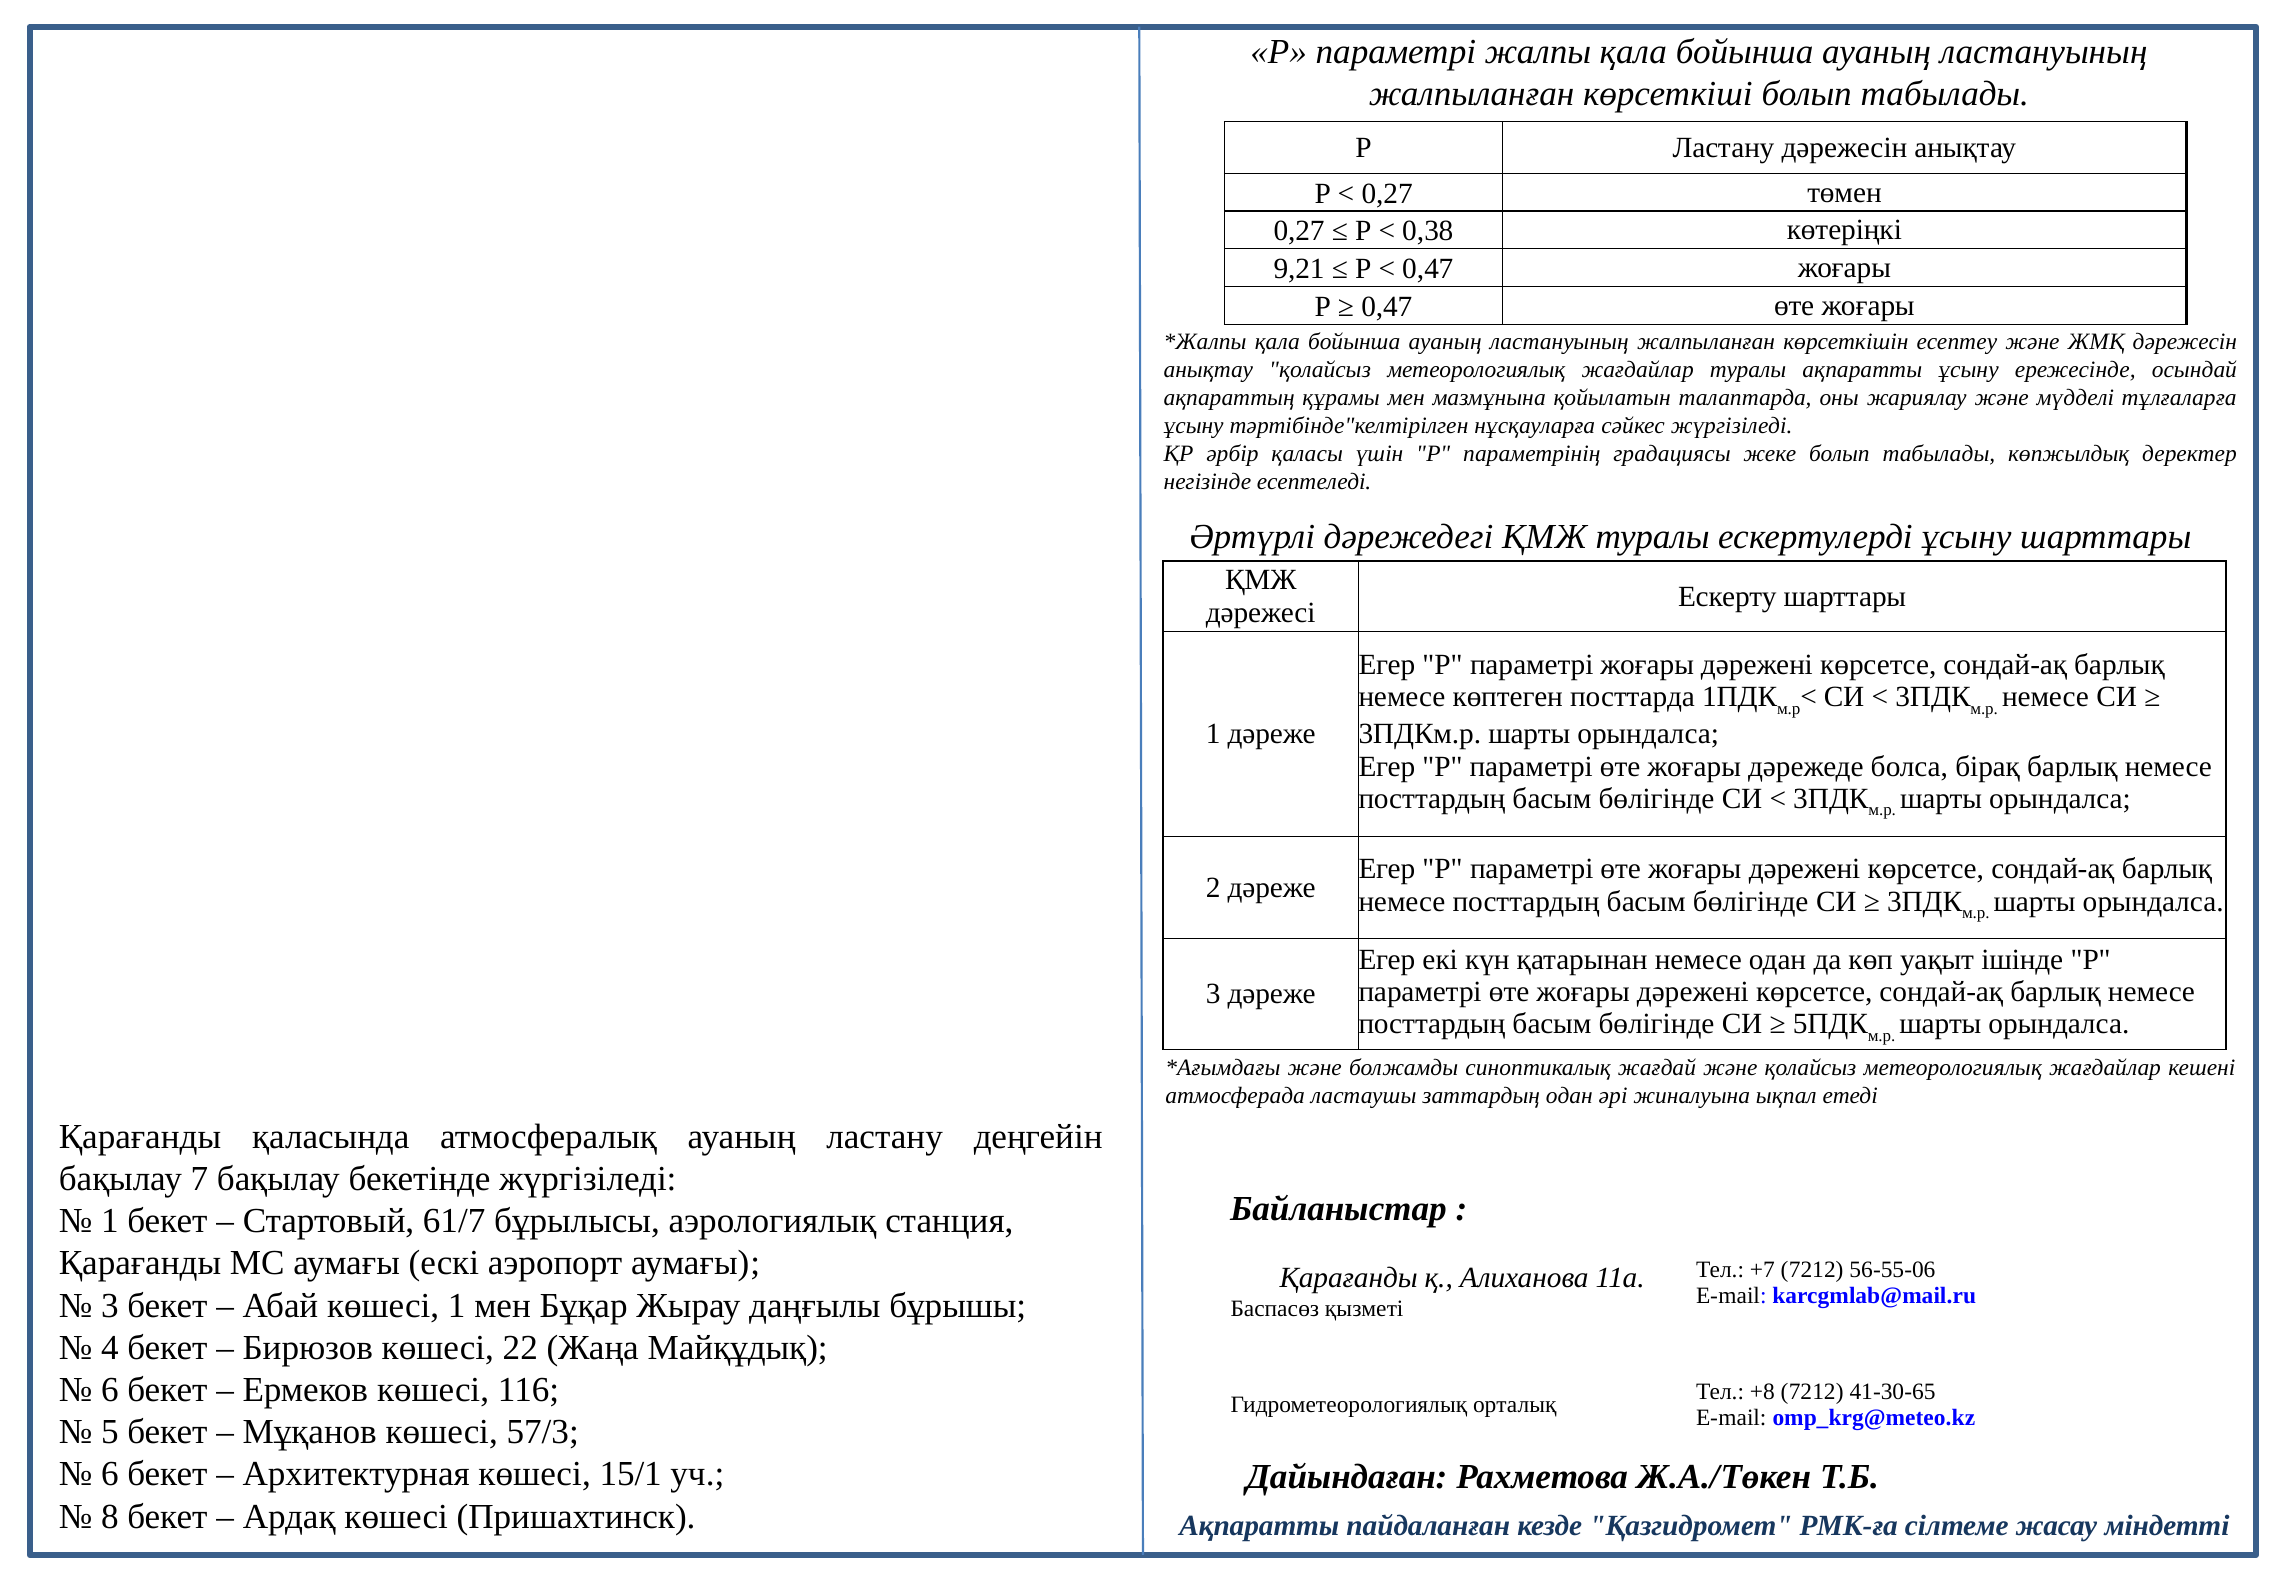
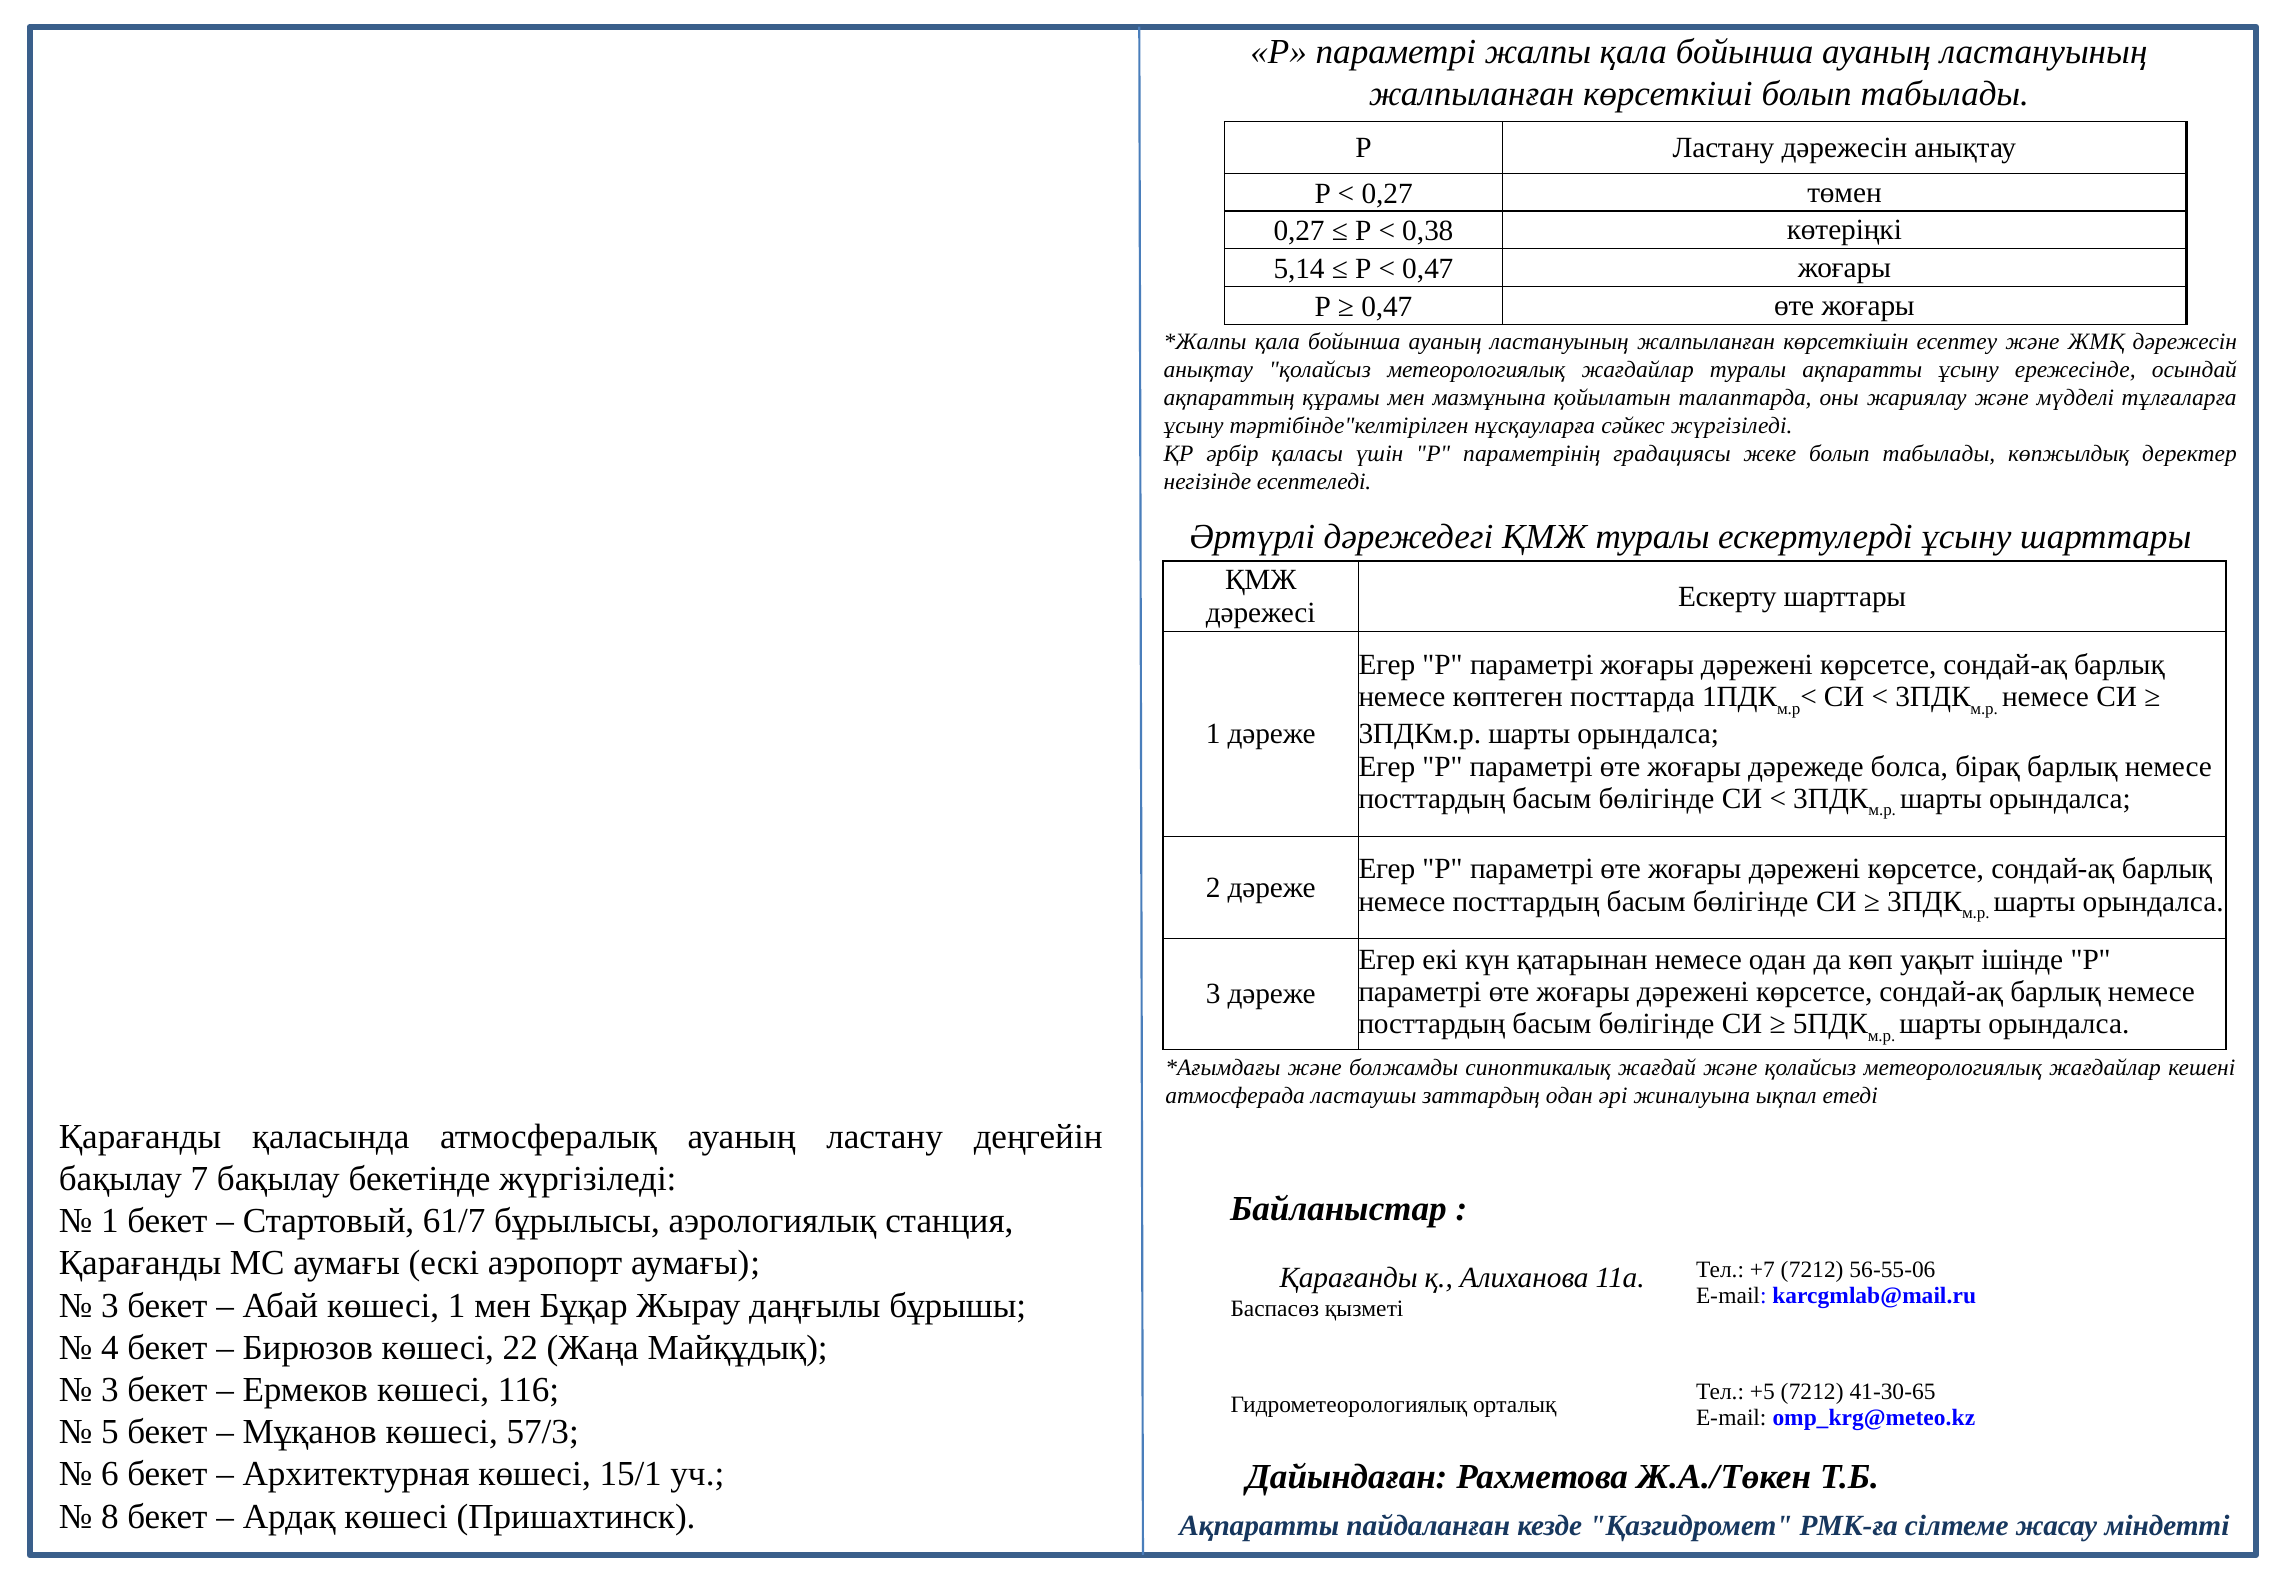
9,21: 9,21 -> 5,14
6 at (110, 1390): 6 -> 3
+8: +8 -> +5
